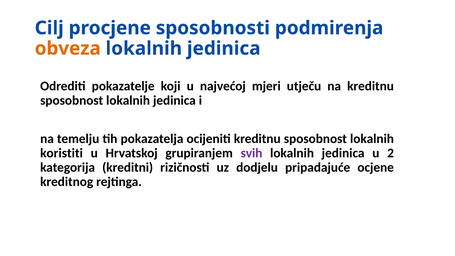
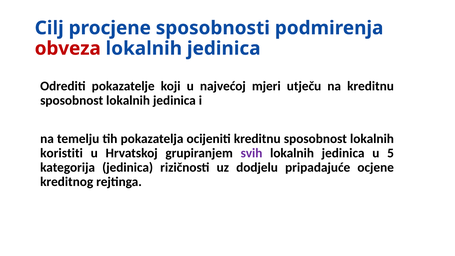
obveza colour: orange -> red
2: 2 -> 5
kategorija kreditni: kreditni -> jedinica
